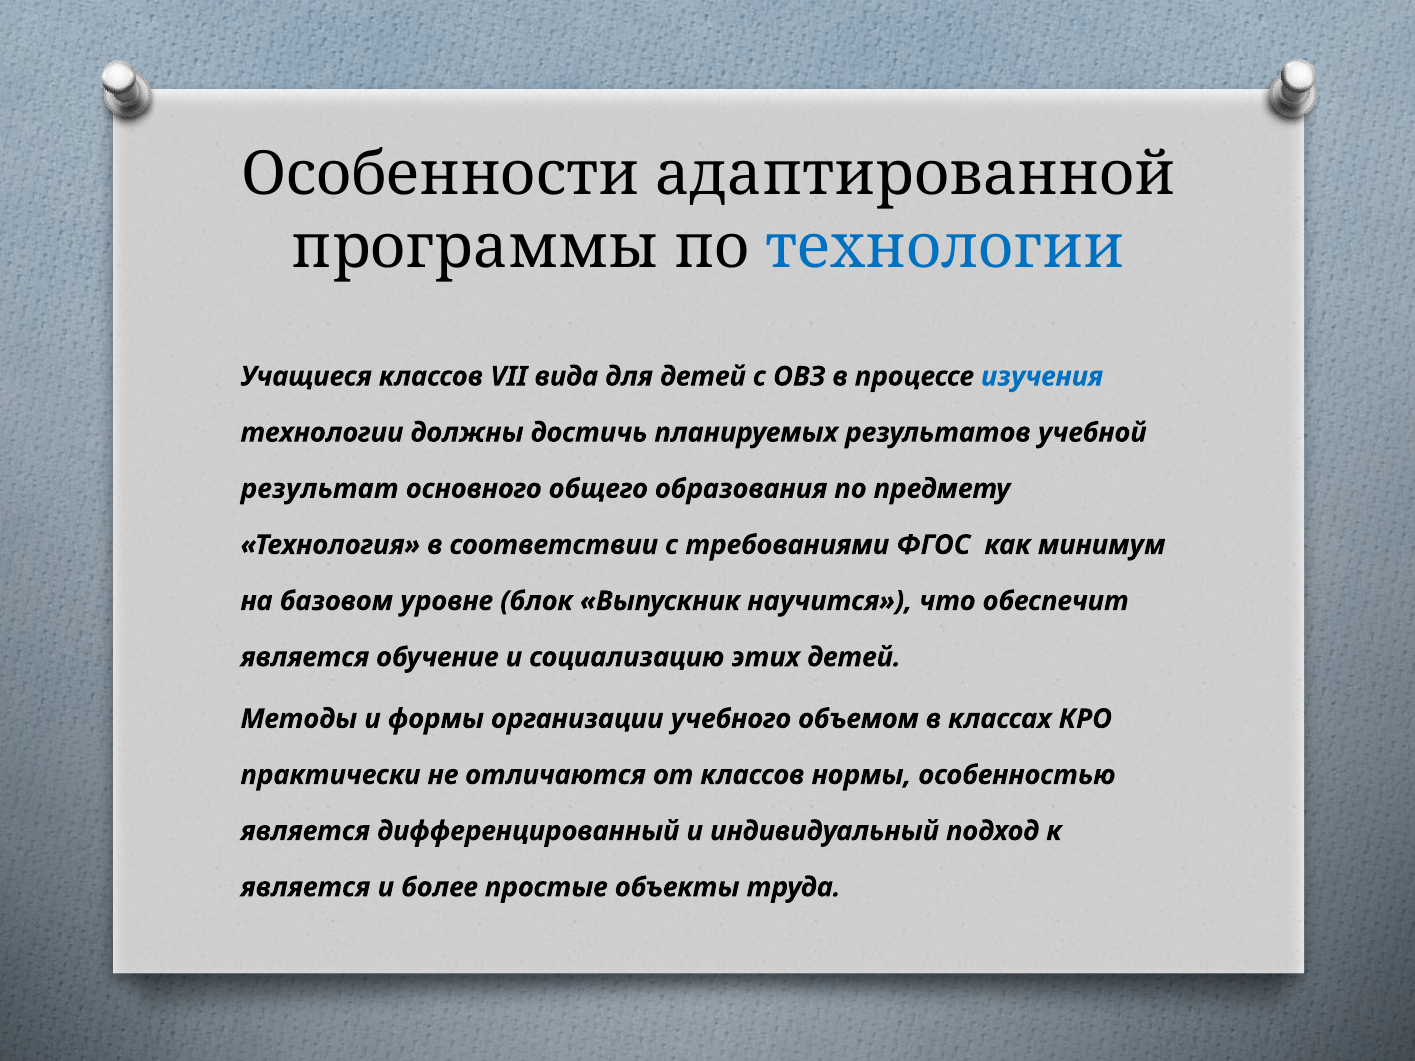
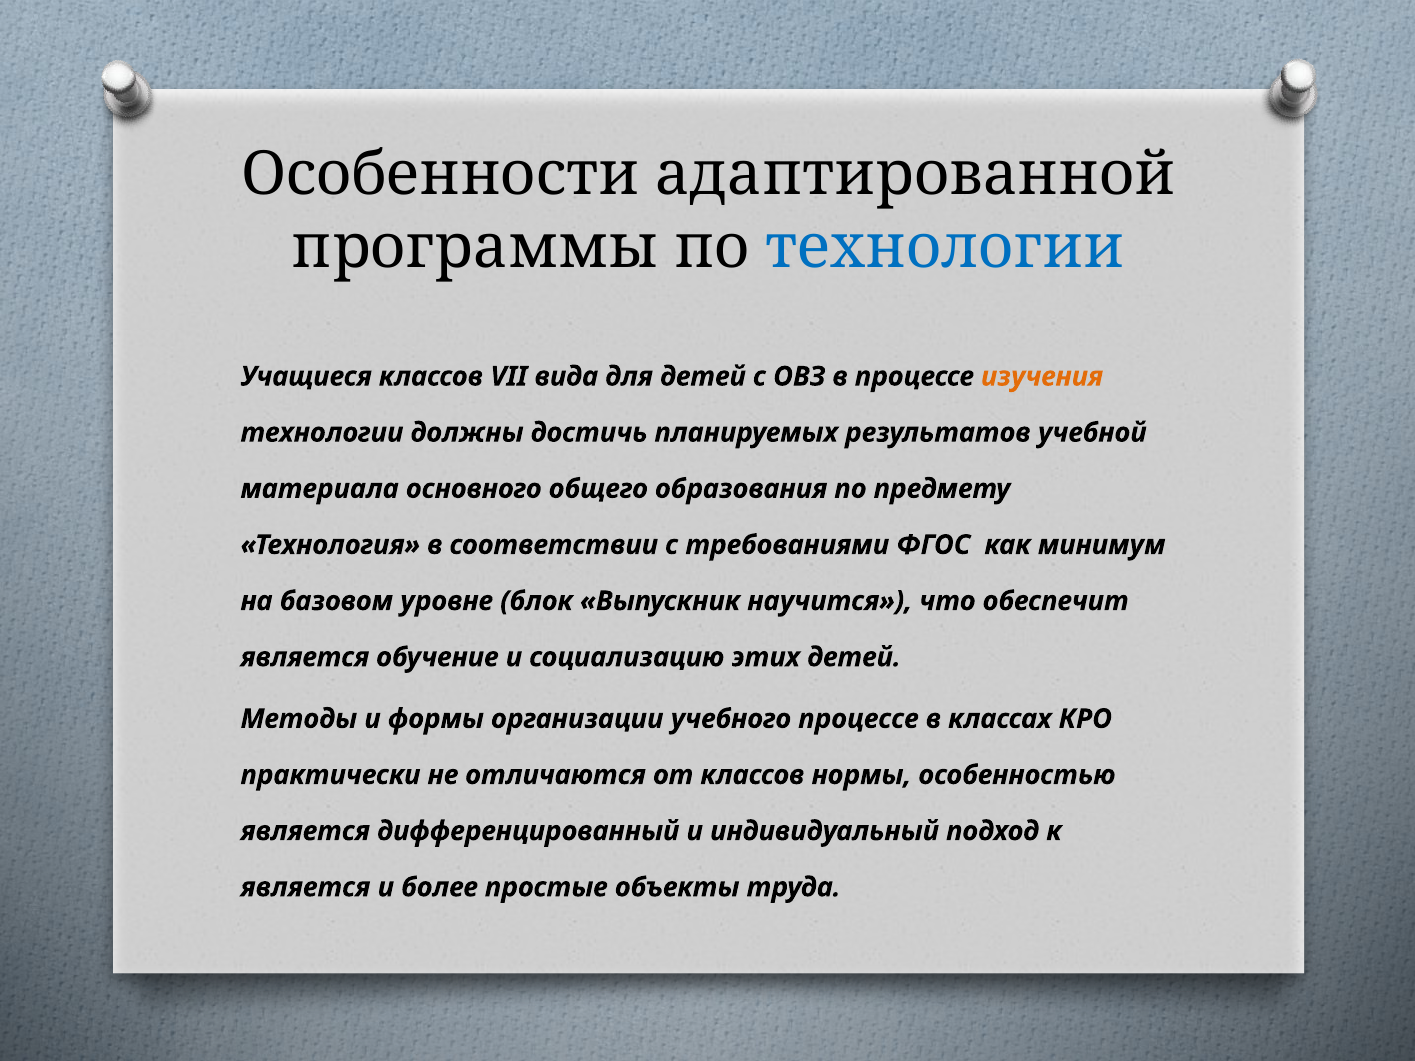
изучения colour: blue -> orange
результат: результат -> материала
учебного объемом: объемом -> процессе
